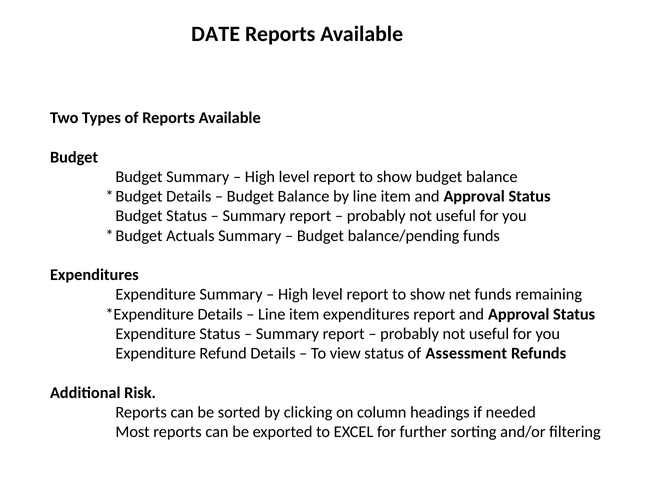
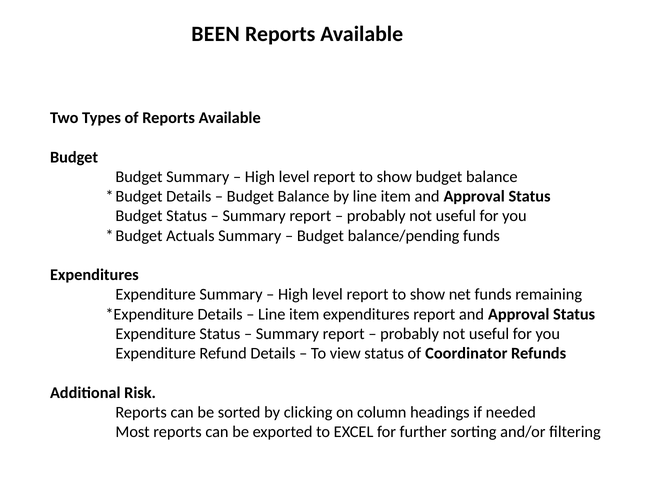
DATE: DATE -> BEEN
Assessment: Assessment -> Coordinator
